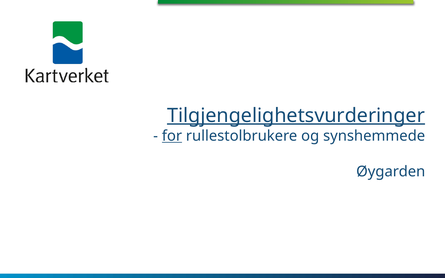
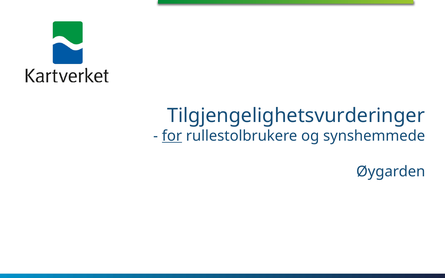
Tilgjengelighetsvurderinger underline: present -> none
